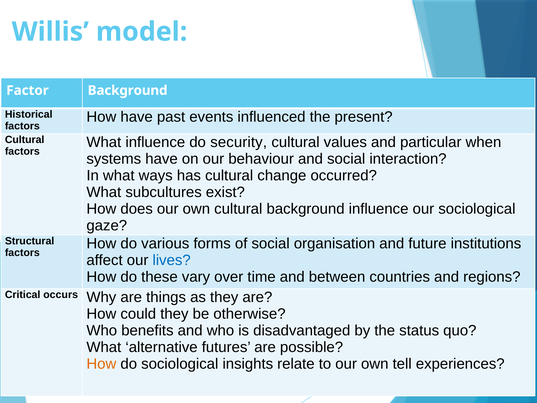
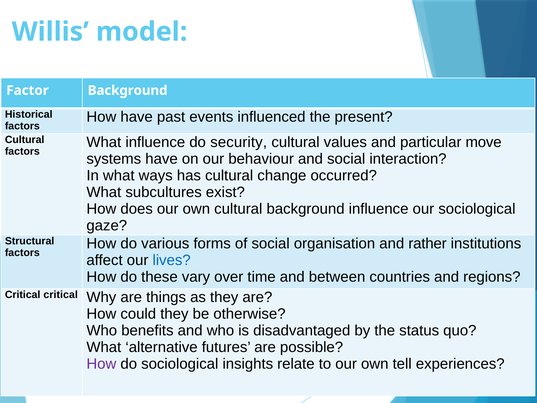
when: when -> move
future: future -> rather
Critical occurs: occurs -> critical
How at (101, 364) colour: orange -> purple
